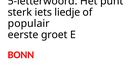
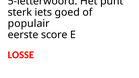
liedje: liedje -> goed
groet: groet -> score
BONN: BONN -> LOSSE
